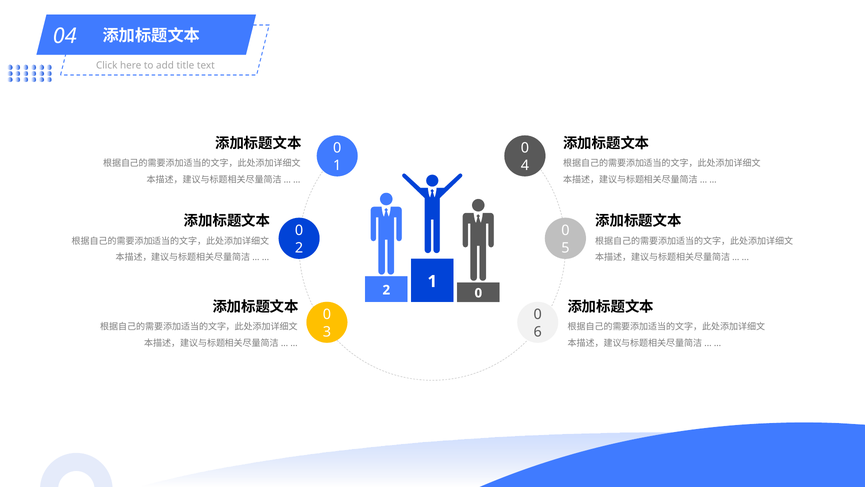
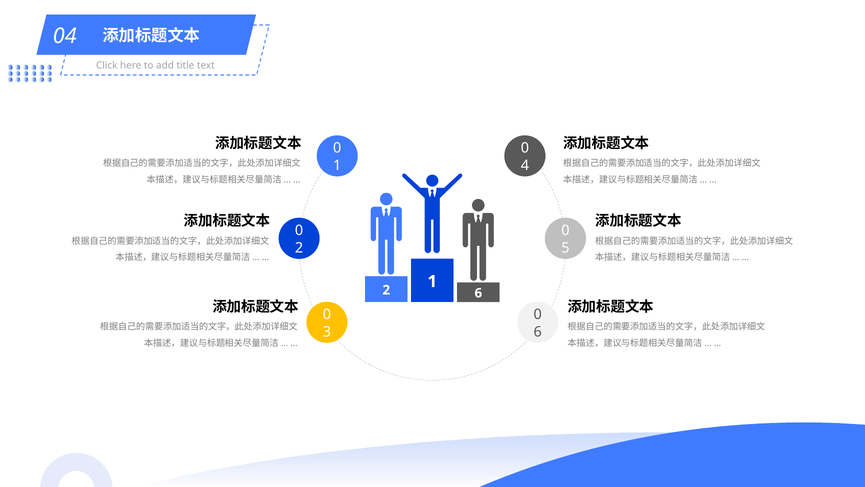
0 at (478, 293): 0 -> 6
